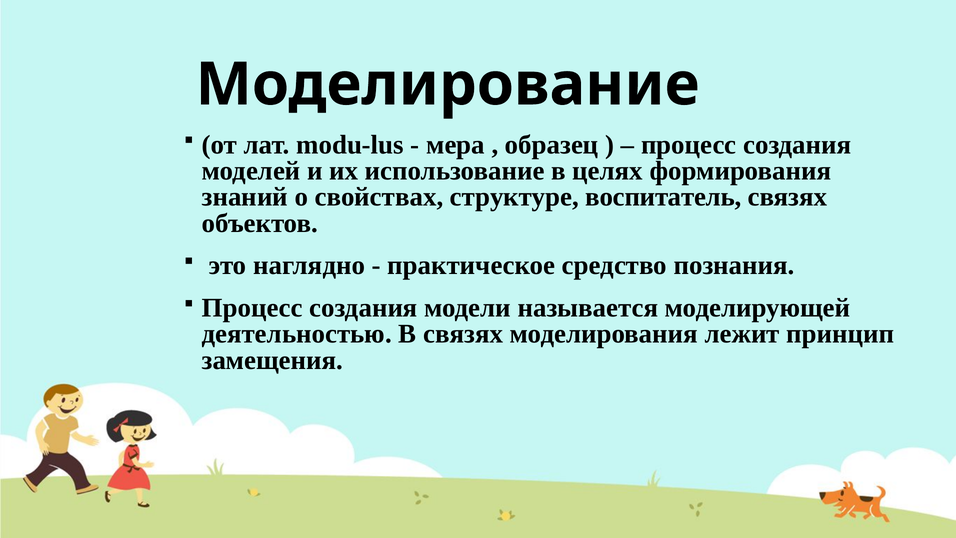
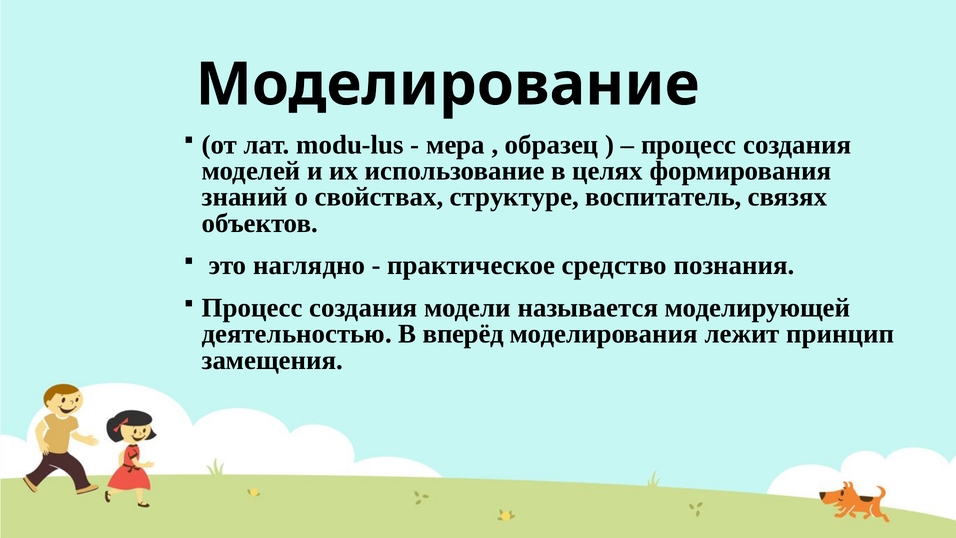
В связях: связях -> вперёд
